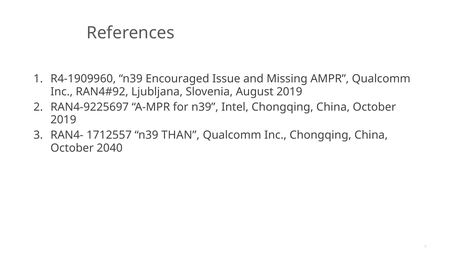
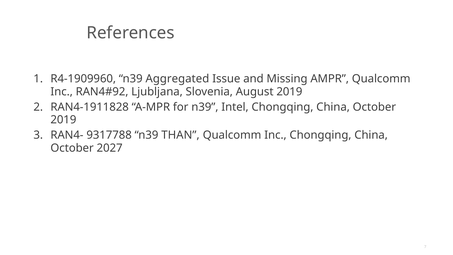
Encouraged: Encouraged -> Aggregated
RAN4-9225697: RAN4-9225697 -> RAN4-1911828
1712557: 1712557 -> 9317788
2040: 2040 -> 2027
